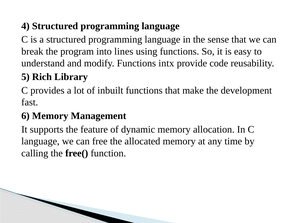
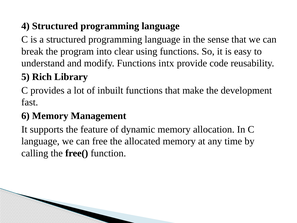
lines: lines -> clear
